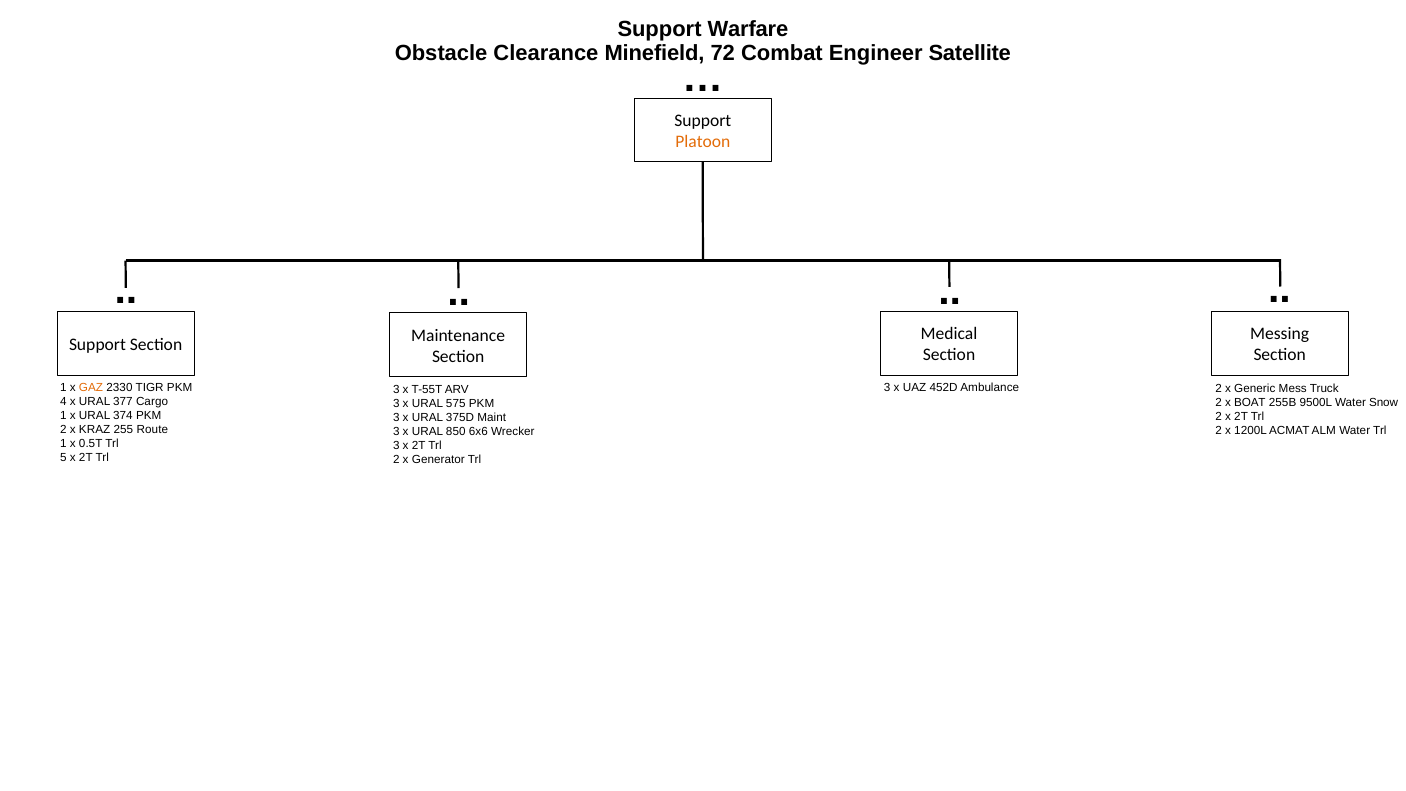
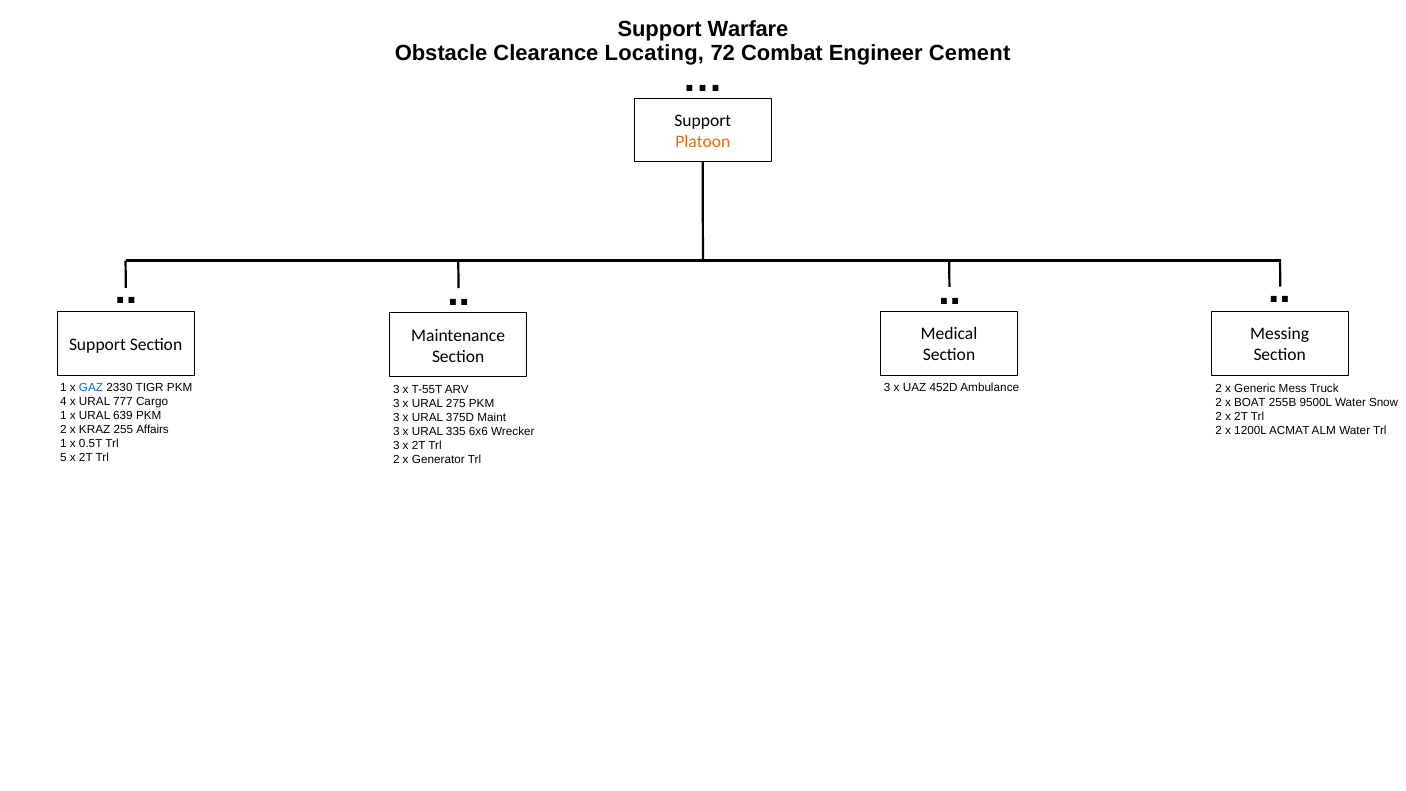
Minefield: Minefield -> Locating
Satellite: Satellite -> Cement
GAZ colour: orange -> blue
377: 377 -> 777
575: 575 -> 275
374: 374 -> 639
Route: Route -> Affairs
850: 850 -> 335
